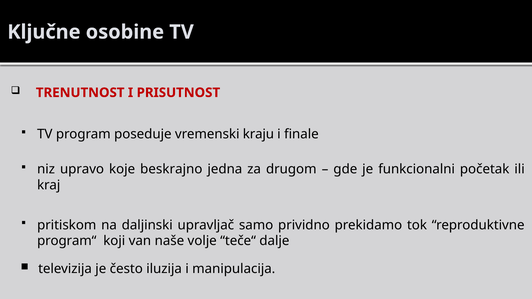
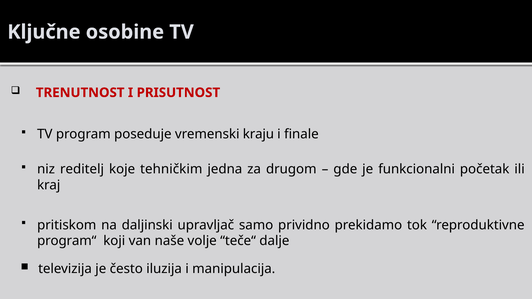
upravo: upravo -> reditelj
beskrajno: beskrajno -> tehničkim
